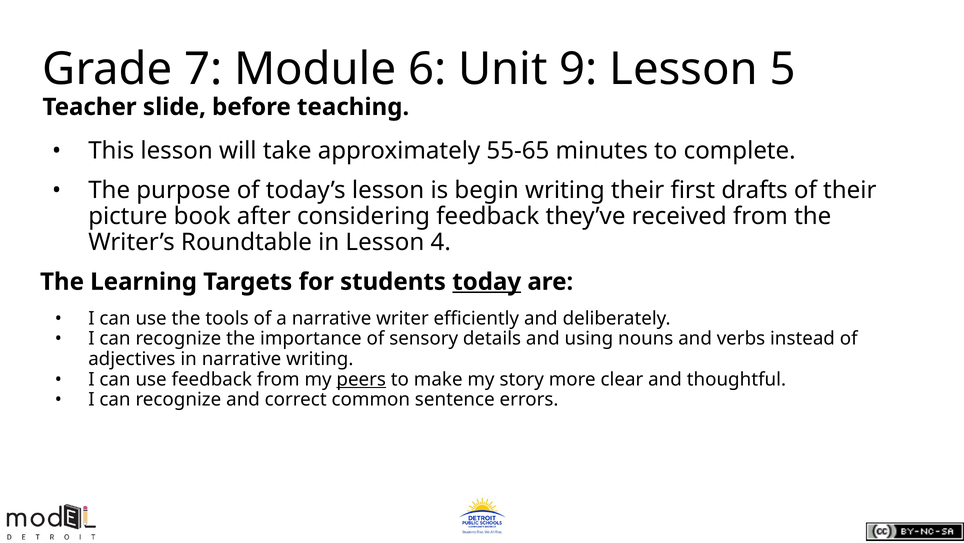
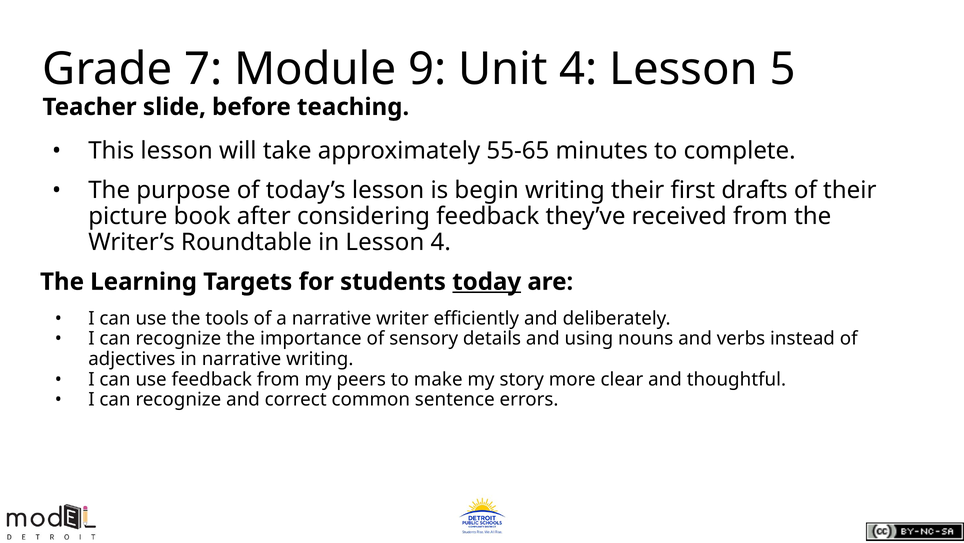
6: 6 -> 9
Unit 9: 9 -> 4
peers underline: present -> none
